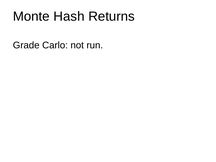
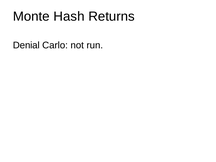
Grade: Grade -> Denial
